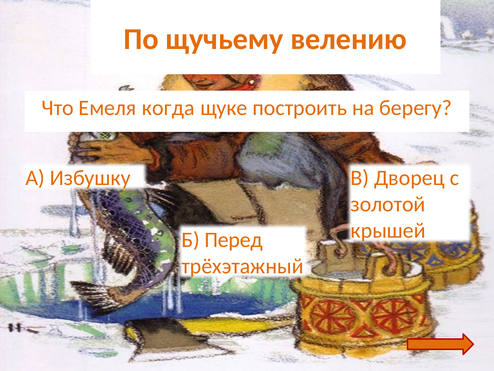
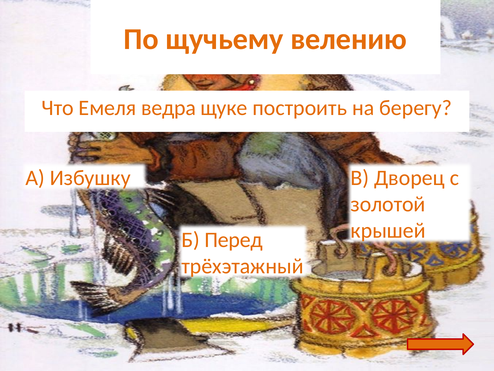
когда: когда -> ведра
